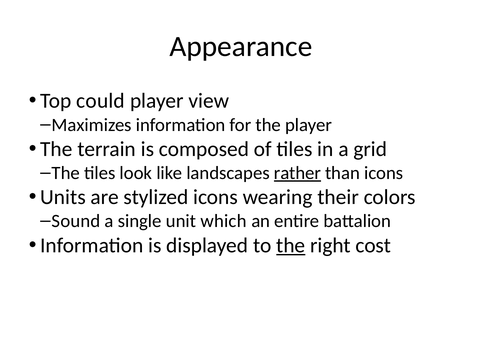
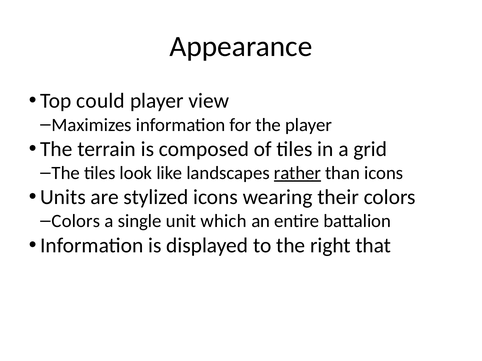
Sound at (76, 221): Sound -> Colors
the at (291, 246) underline: present -> none
cost: cost -> that
